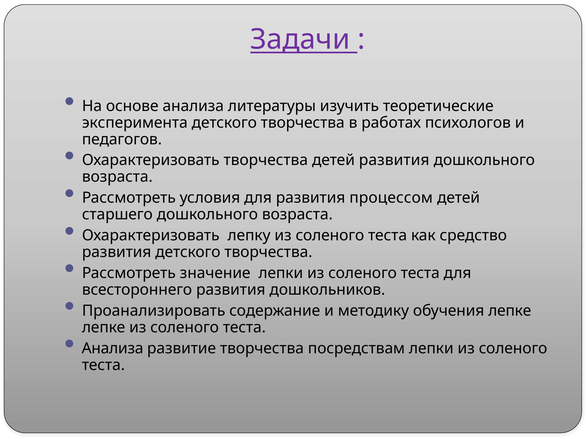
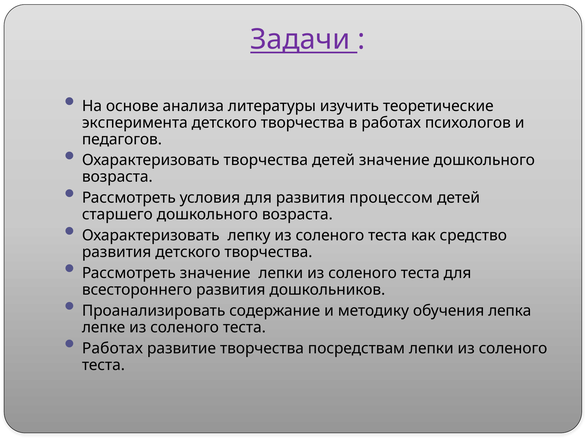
детей развития: развития -> значение
обучения лепке: лепке -> лепка
Анализа at (113, 349): Анализа -> Работах
